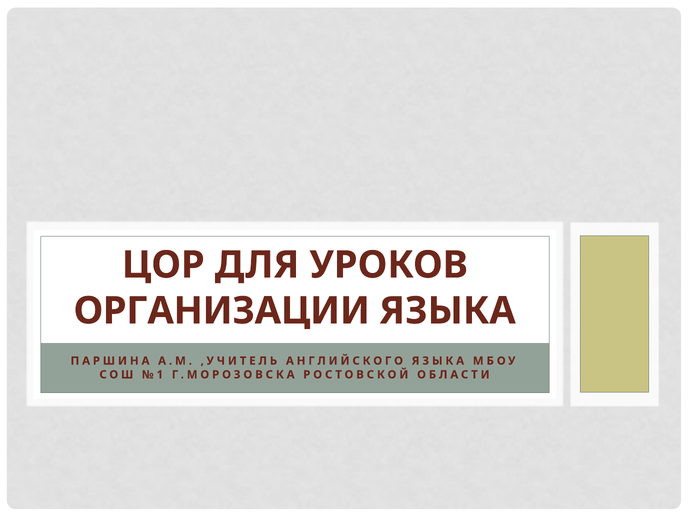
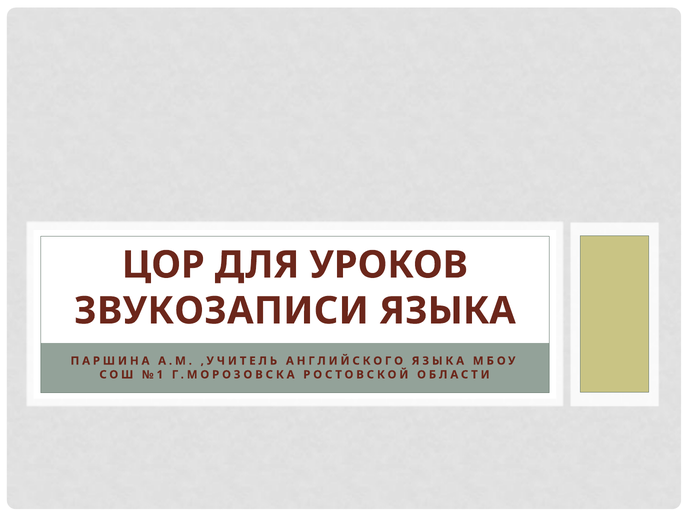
ОРГАНИЗАЦИИ: ОРГАНИЗАЦИИ -> ЗВУКОЗАПИСИ
